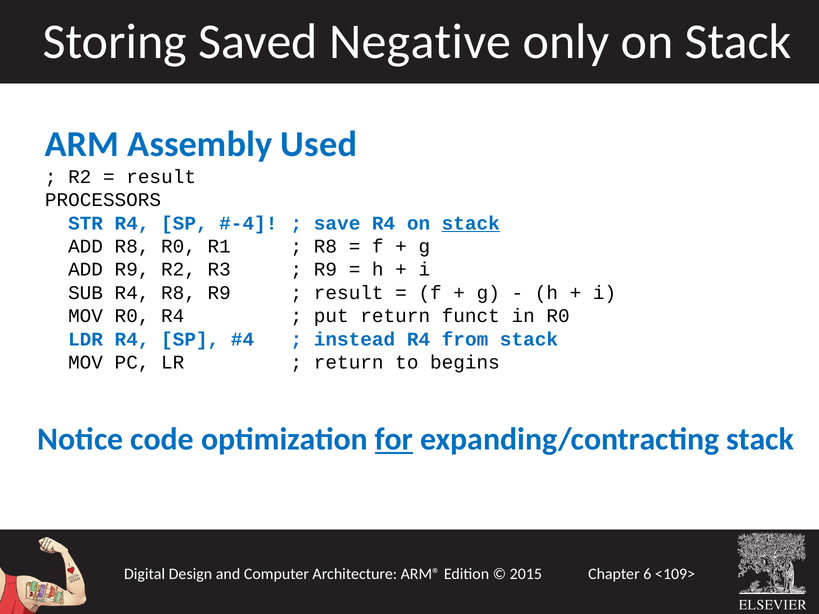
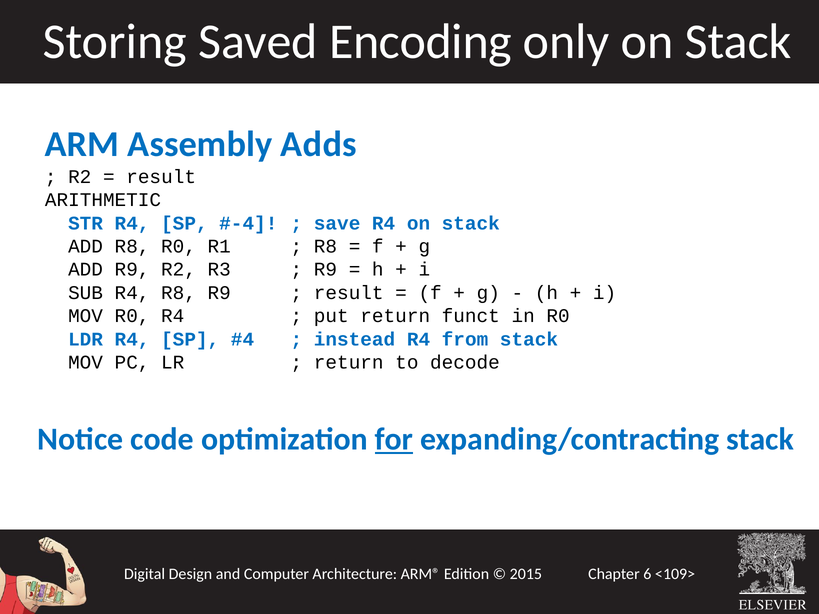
Negative: Negative -> Encoding
Used: Used -> Adds
PROCESSORS: PROCESSORS -> ARITHMETIC
stack at (471, 223) underline: present -> none
begins: begins -> decode
